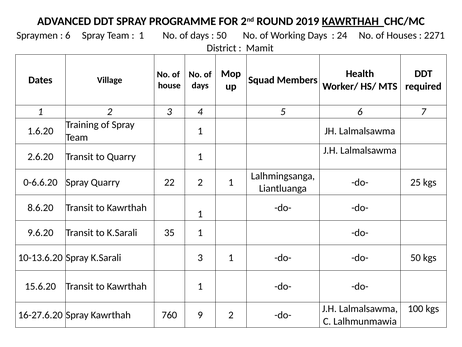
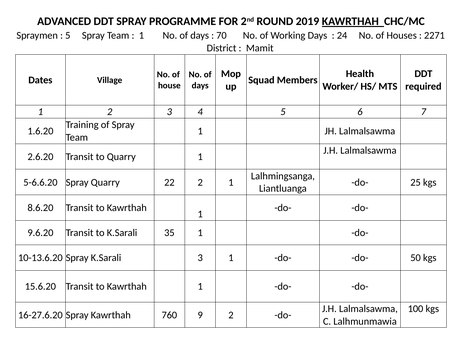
6 at (68, 36): 6 -> 5
50 at (222, 36): 50 -> 70
0-6.6.20: 0-6.6.20 -> 5-6.6.20
